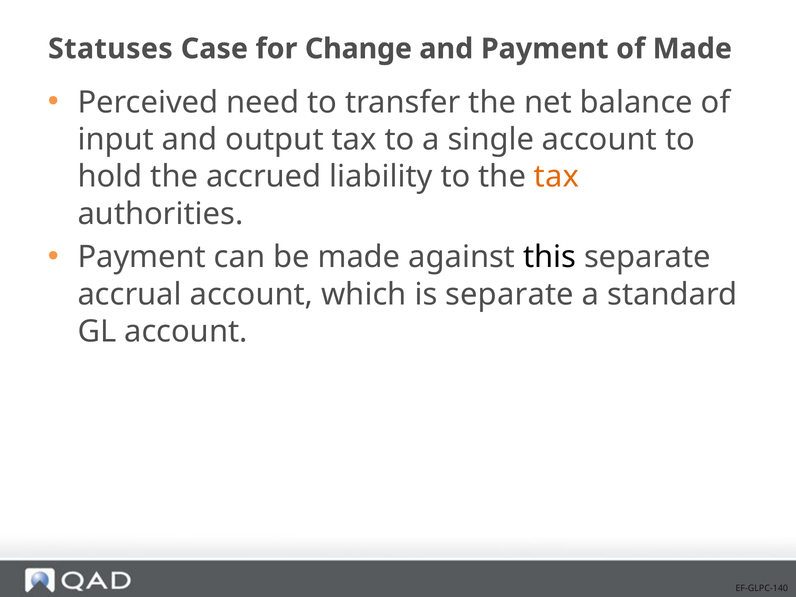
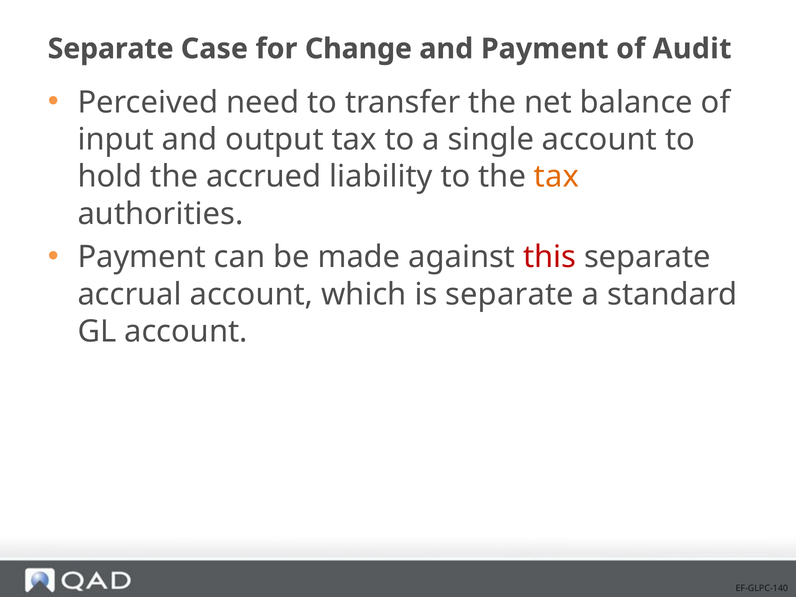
Statuses at (110, 49): Statuses -> Separate
of Made: Made -> Audit
this colour: black -> red
